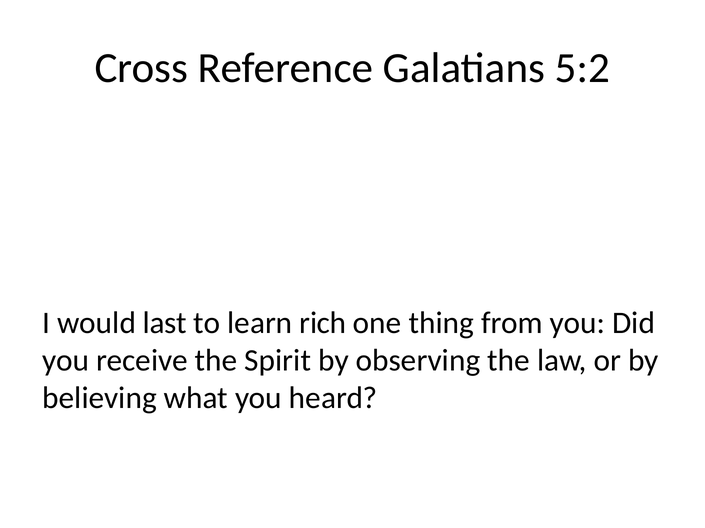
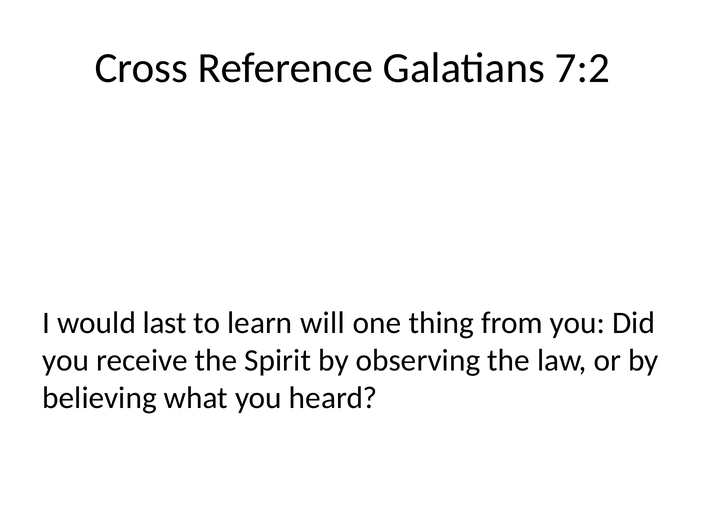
5:2: 5:2 -> 7:2
rich: rich -> will
